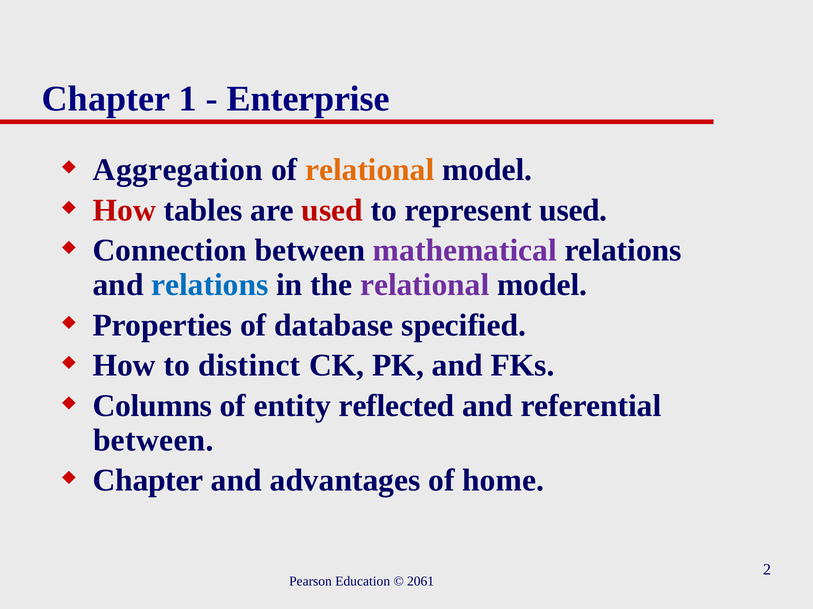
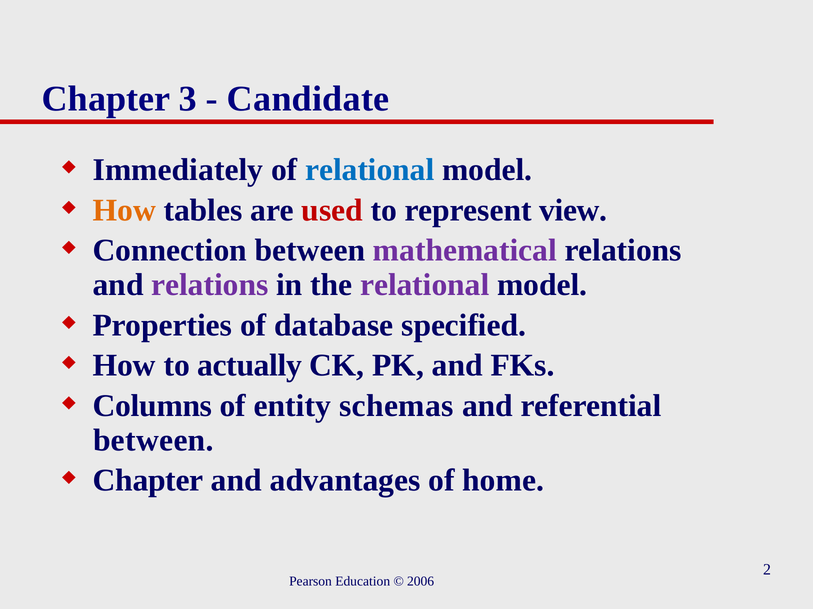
1: 1 -> 3
Enterprise: Enterprise -> Candidate
Aggregation: Aggregation -> Immediately
relational at (370, 170) colour: orange -> blue
How at (124, 210) colour: red -> orange
represent used: used -> view
relations at (210, 285) colour: blue -> purple
distinct: distinct -> actually
reflected: reflected -> schemas
2061: 2061 -> 2006
